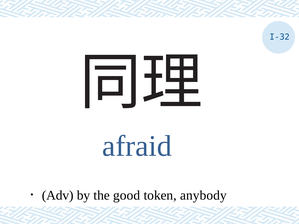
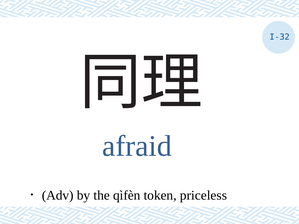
good: good -> qìfèn
anybody: anybody -> priceless
